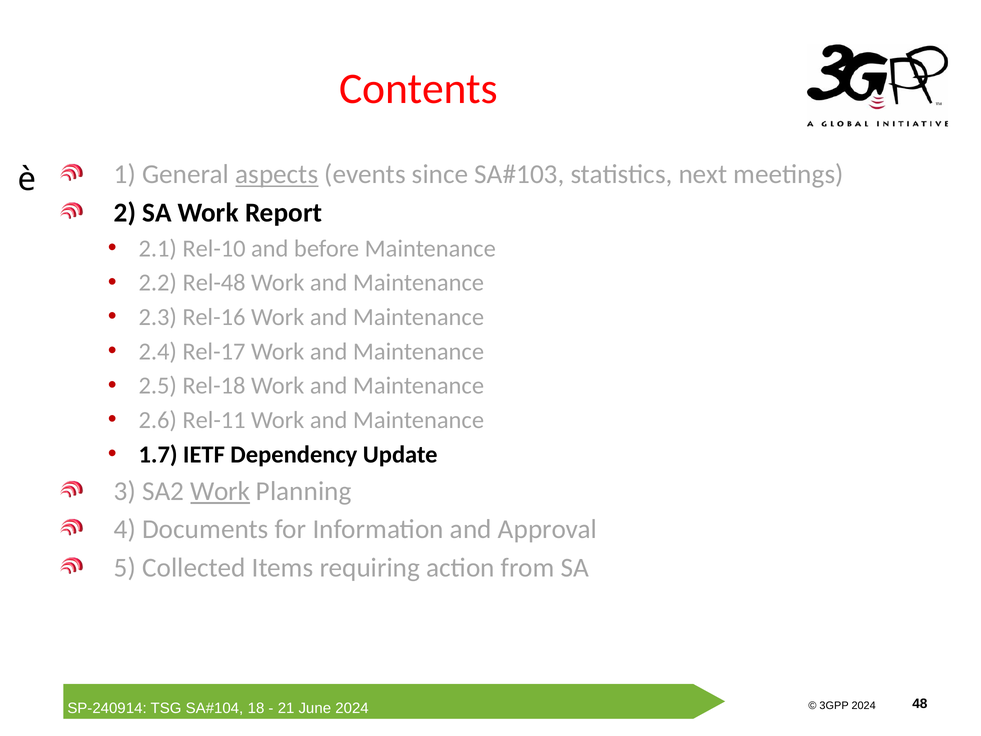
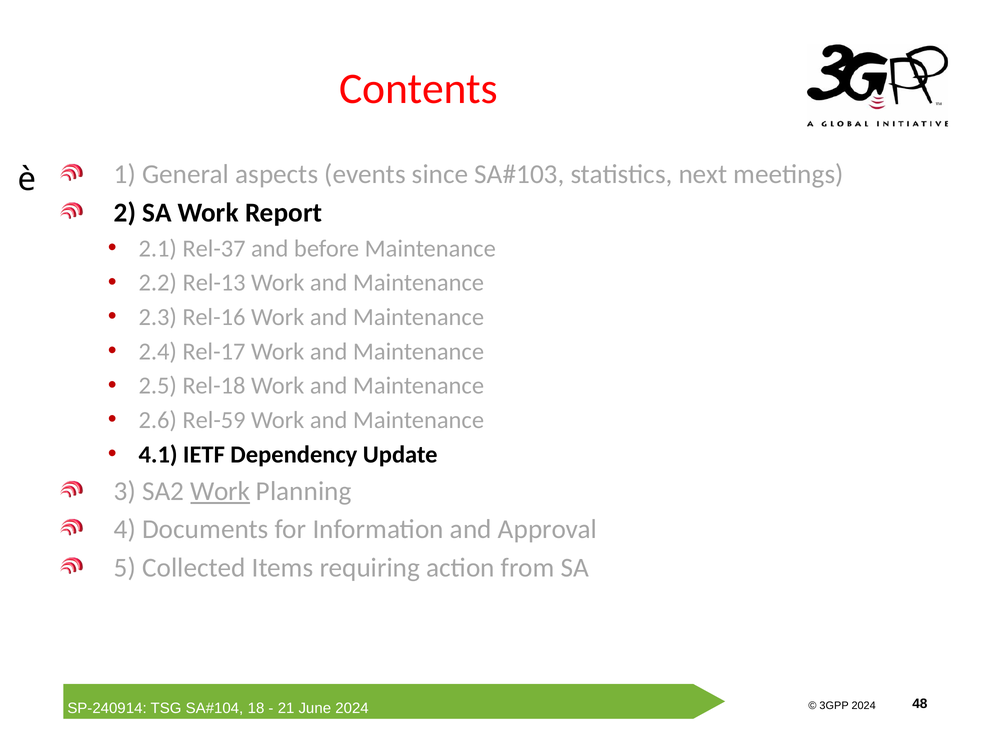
aspects underline: present -> none
Rel-10: Rel-10 -> Rel-37
Rel-48: Rel-48 -> Rel-13
Rel-11: Rel-11 -> Rel-59
1.7: 1.7 -> 4.1
